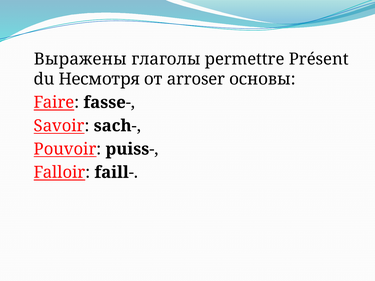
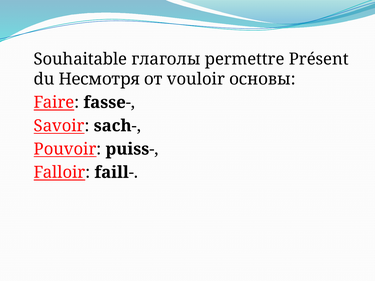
Выражены: Выражены -> Souhaitable
arroser: arroser -> vouloir
